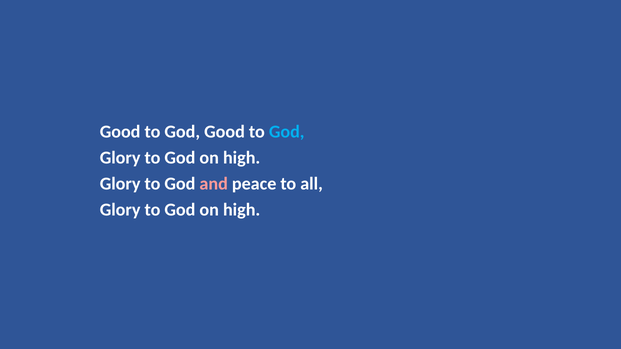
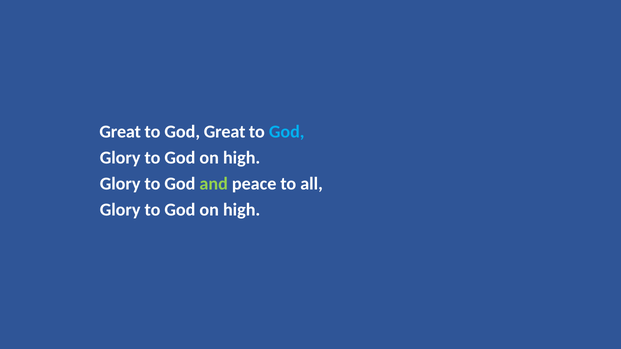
Good at (120, 132): Good -> Great
God Good: Good -> Great
and colour: pink -> light green
